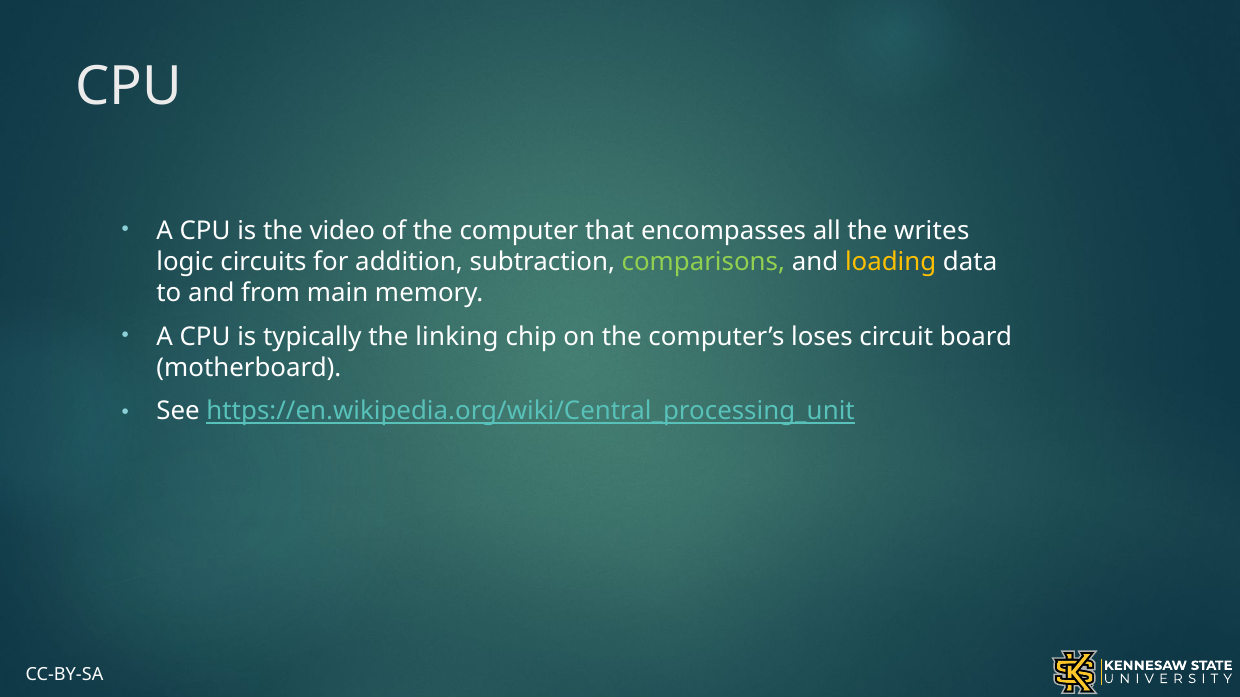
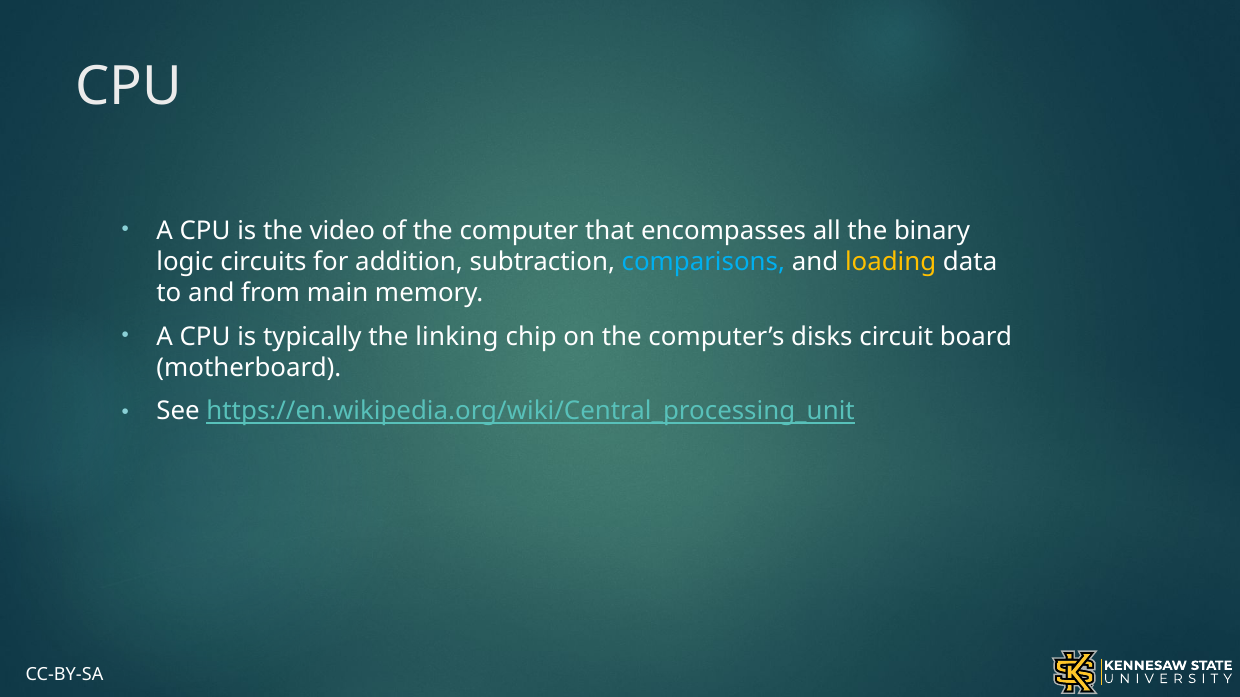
writes: writes -> binary
comparisons colour: light green -> light blue
loses: loses -> disks
